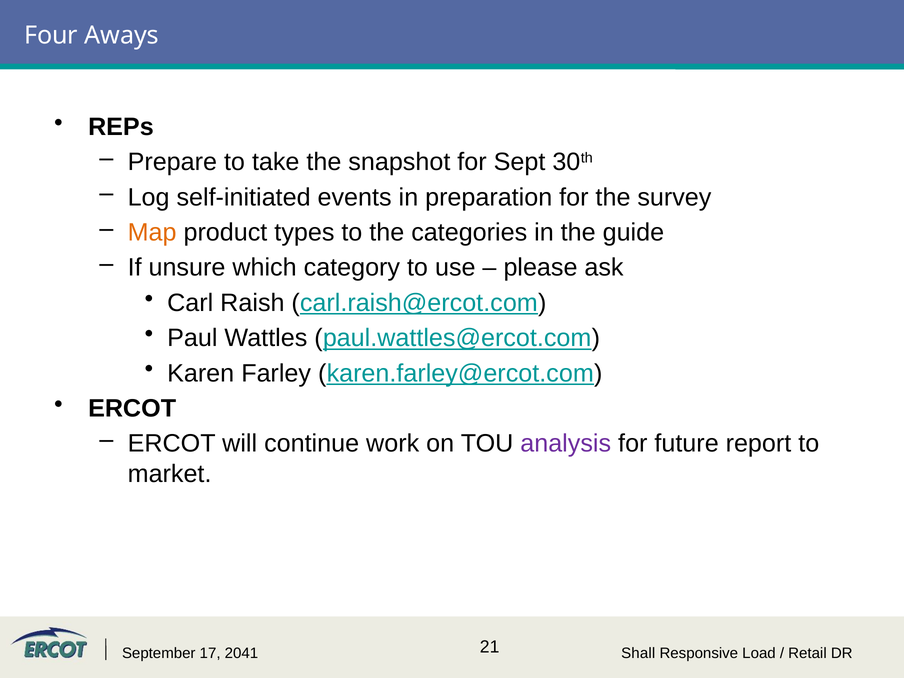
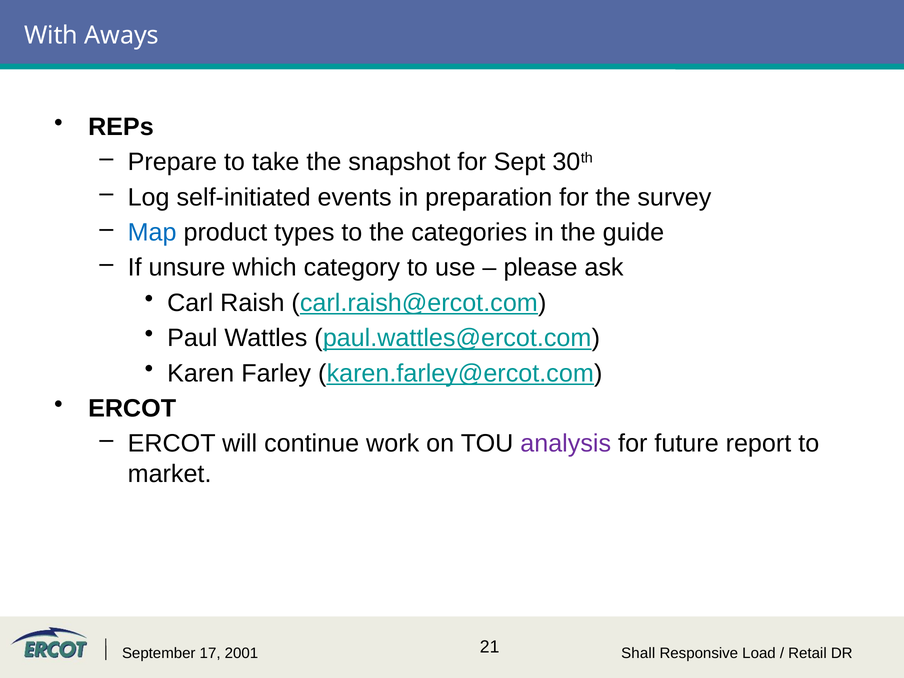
Four: Four -> With
Map colour: orange -> blue
2041: 2041 -> 2001
